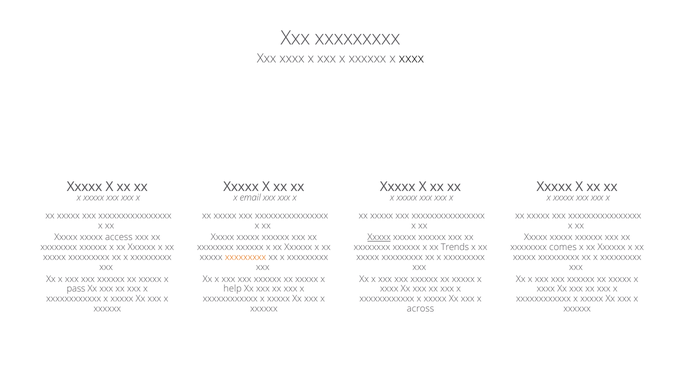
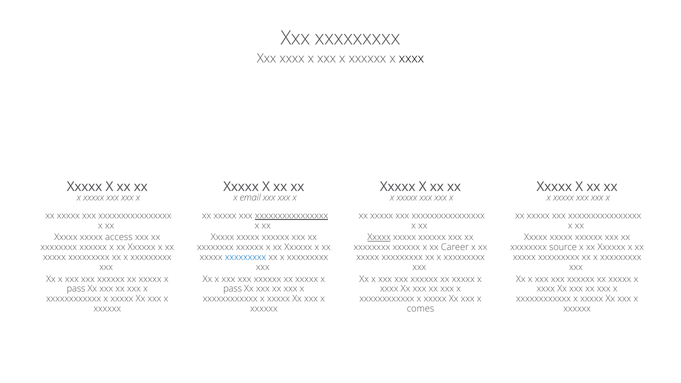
xxxxxxxxxxxxxxxx at (292, 216) underline: none -> present
Trends: Trends -> Career
comes: comes -> source
xxxxxxxxx at (246, 257) colour: orange -> blue
help at (233, 289): help -> pass
across: across -> comes
